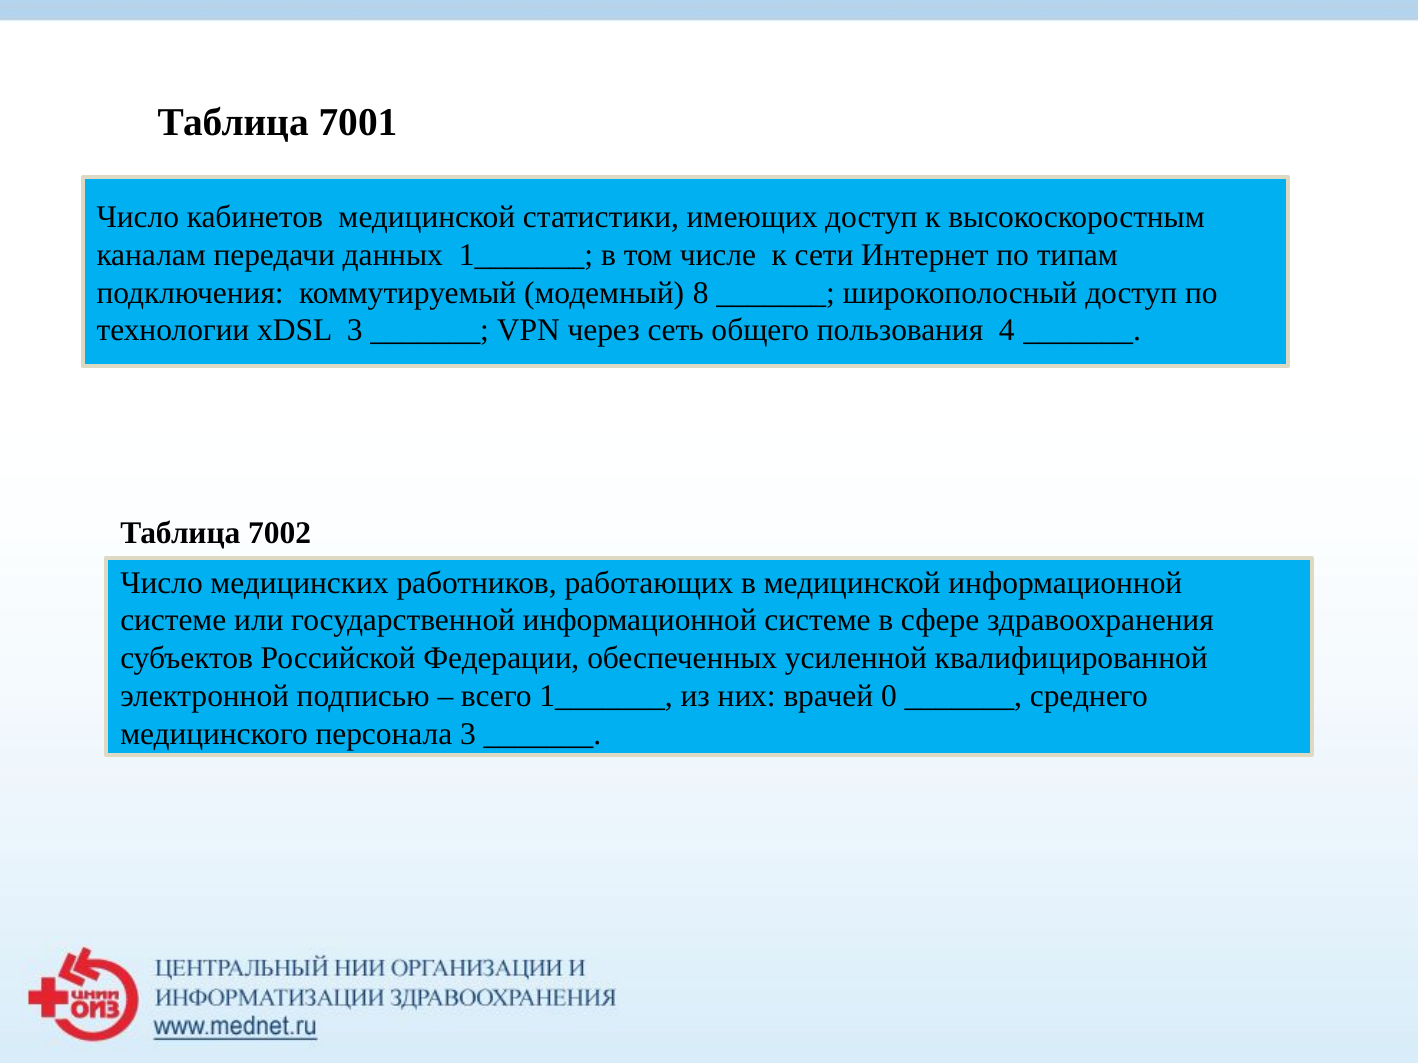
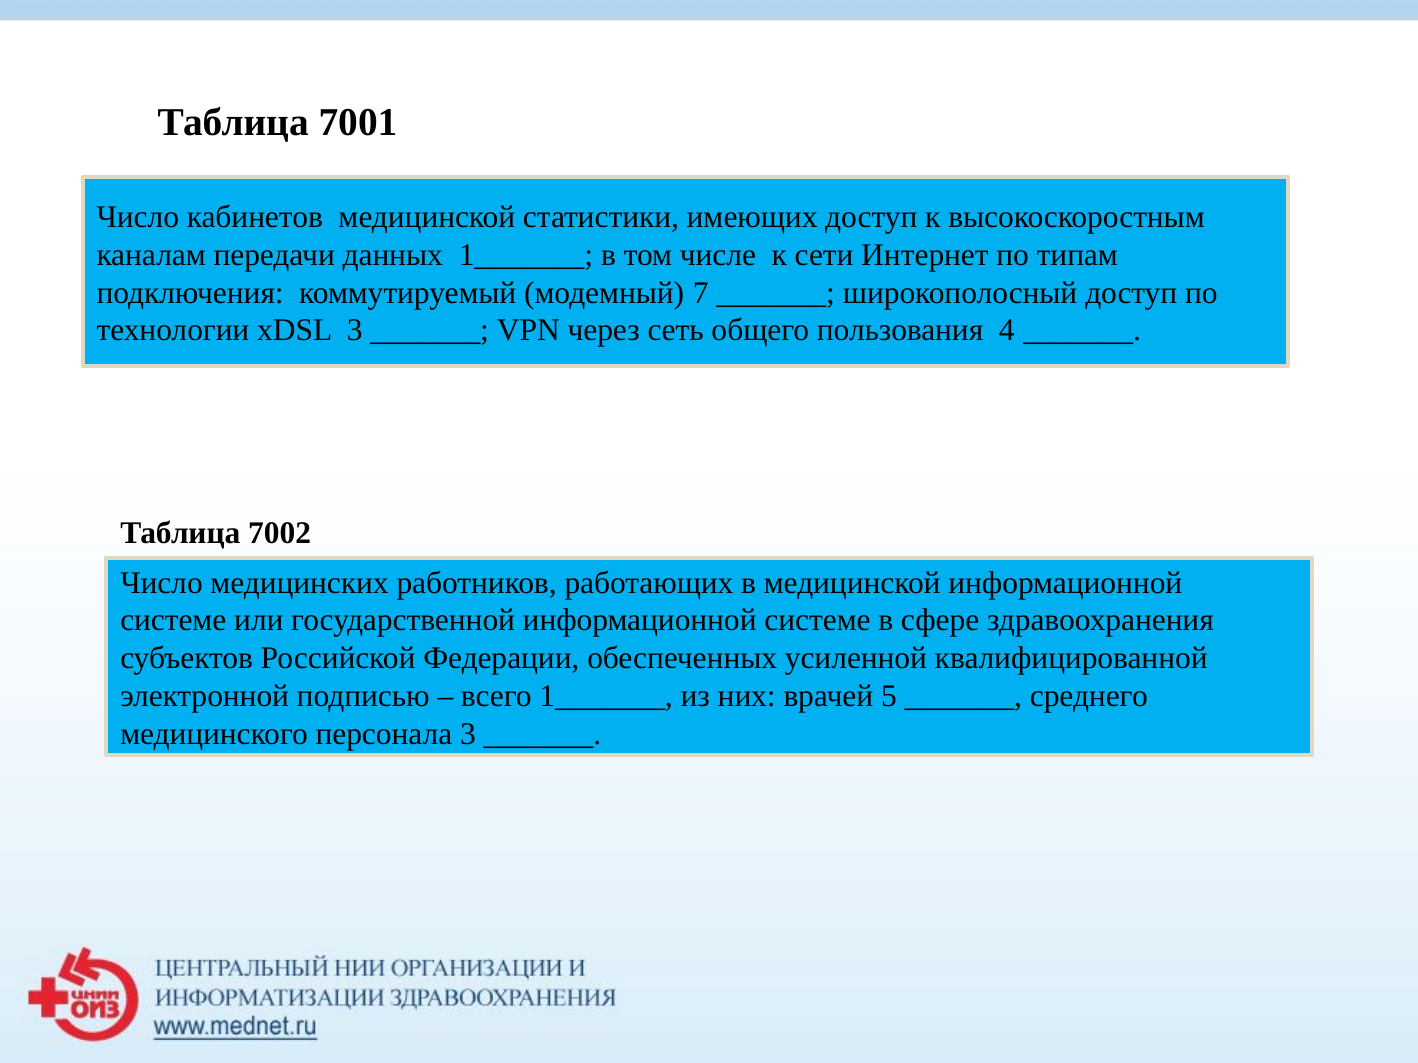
8: 8 -> 7
0: 0 -> 5
